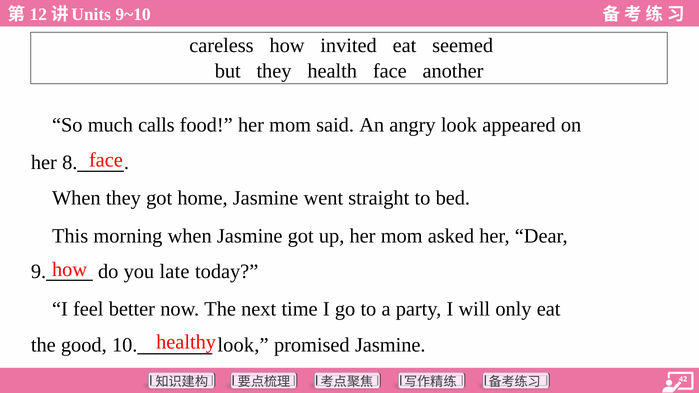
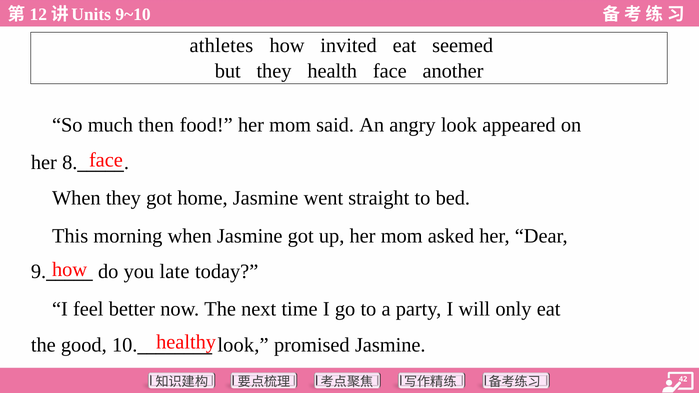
careless: careless -> athletes
calls: calls -> then
